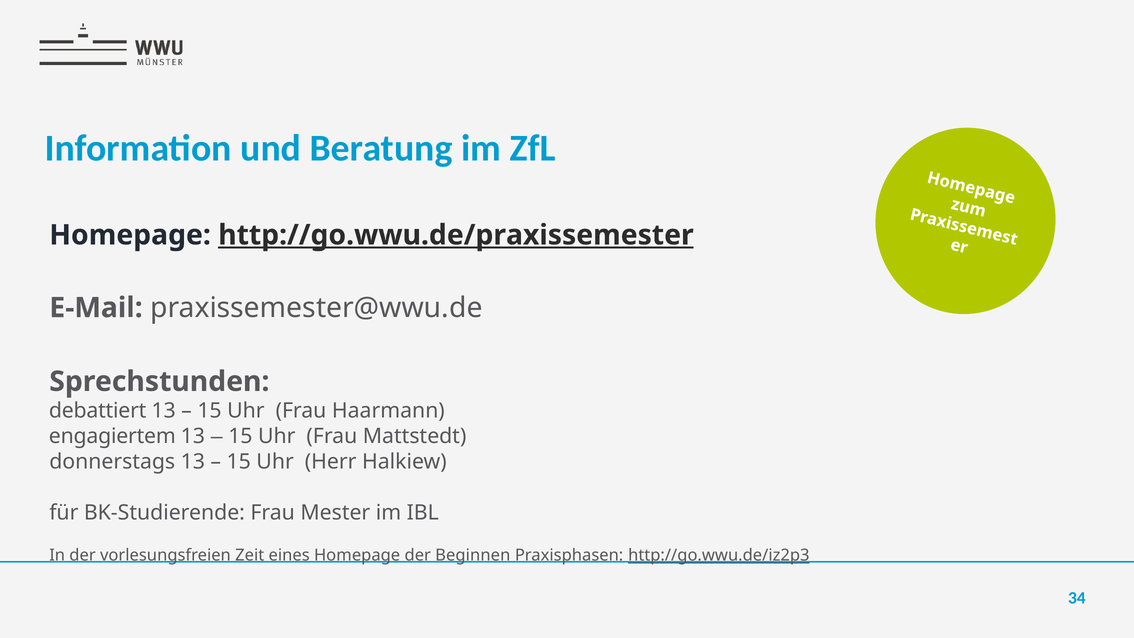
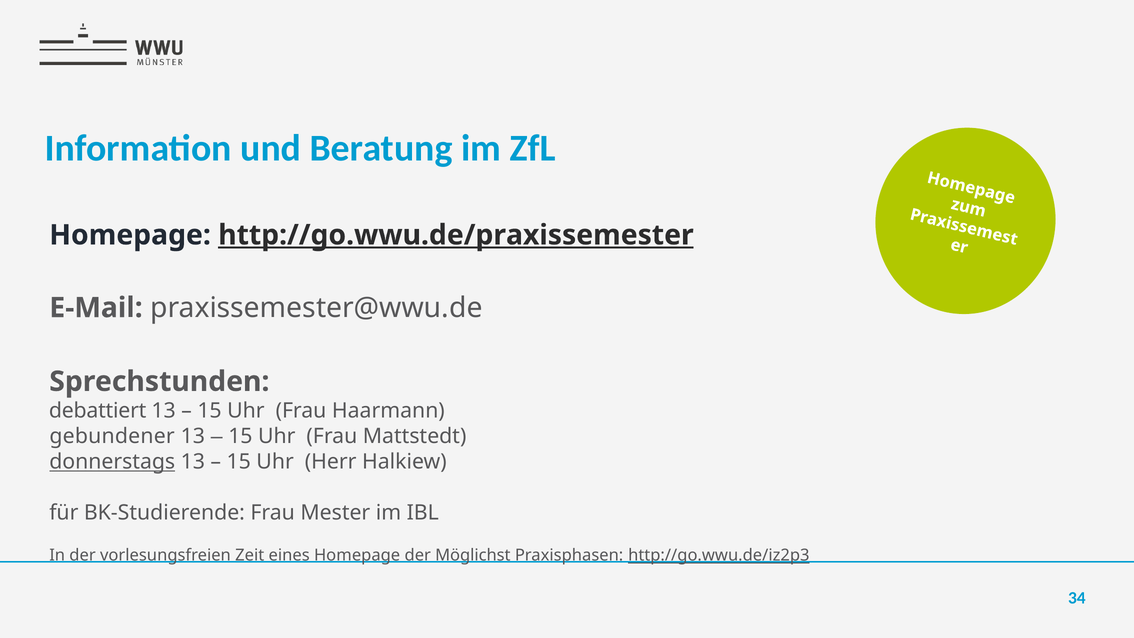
engagiertem: engagiertem -> gebundener
donnerstags underline: none -> present
Beginnen: Beginnen -> Möglichst
